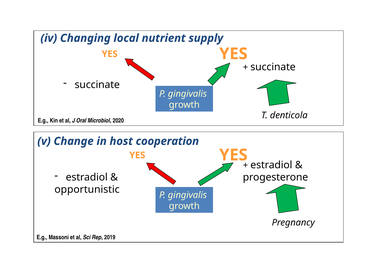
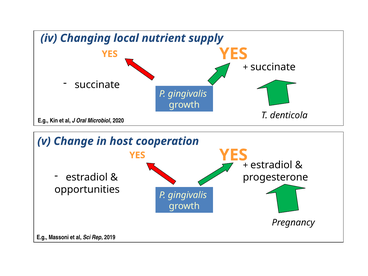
opportunistic: opportunistic -> opportunities
